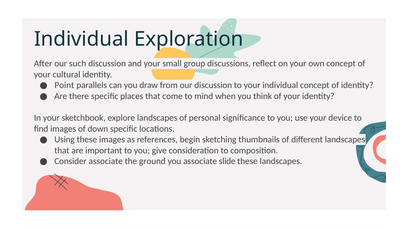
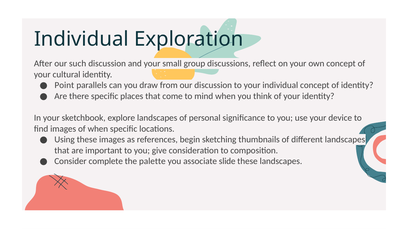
of down: down -> when
Consider associate: associate -> complete
ground: ground -> palette
